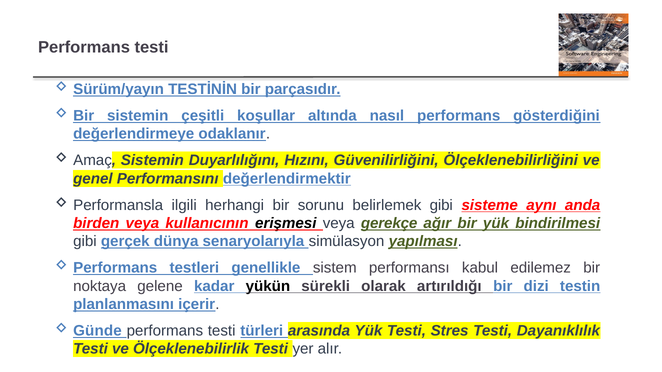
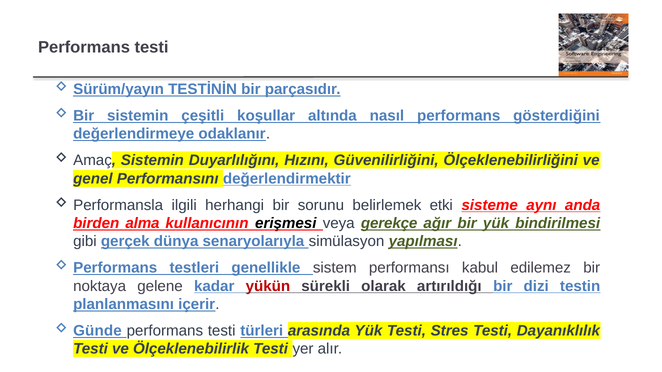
belirlemek gibi: gibi -> etki
birden veya: veya -> alma
yükün colour: black -> red
